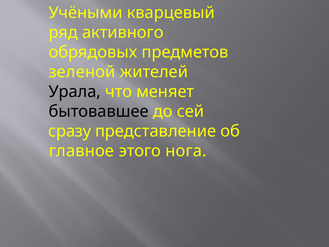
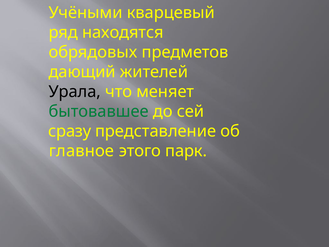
активного: активного -> находятся
зеленой: зеленой -> дающий
бытовавшее colour: black -> green
нога: нога -> парк
